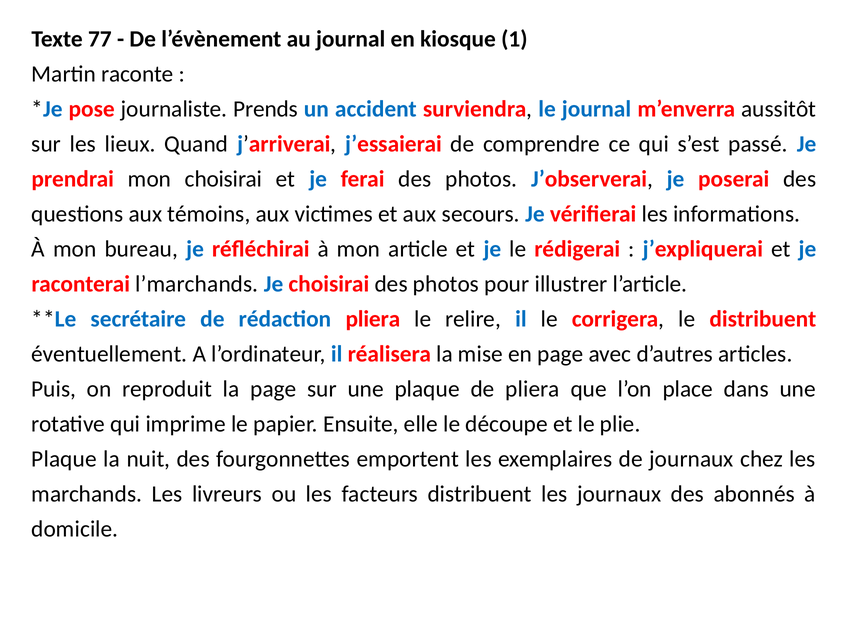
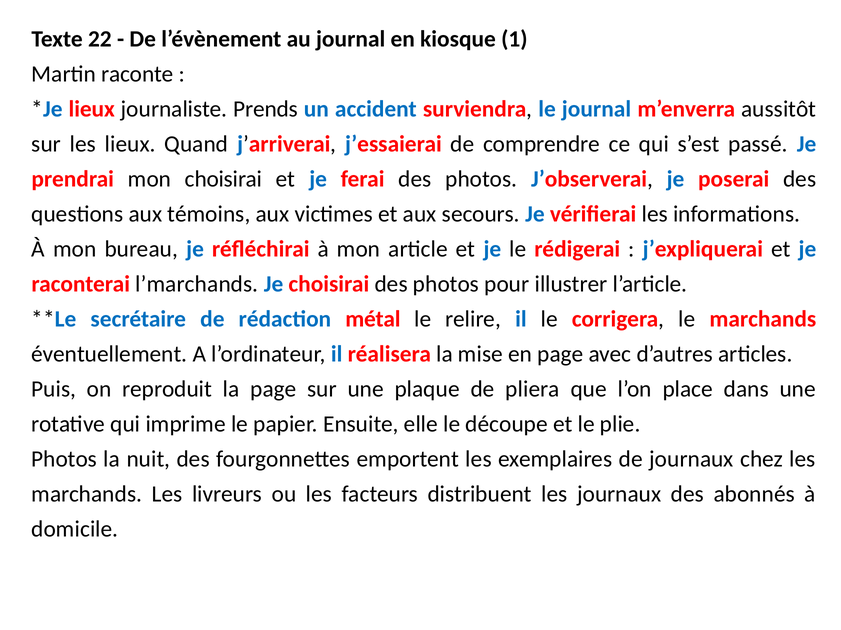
77: 77 -> 22
pose at (92, 109): pose -> lieux
rédaction pliera: pliera -> métal
le distribuent: distribuent -> marchands
Plaque at (64, 460): Plaque -> Photos
